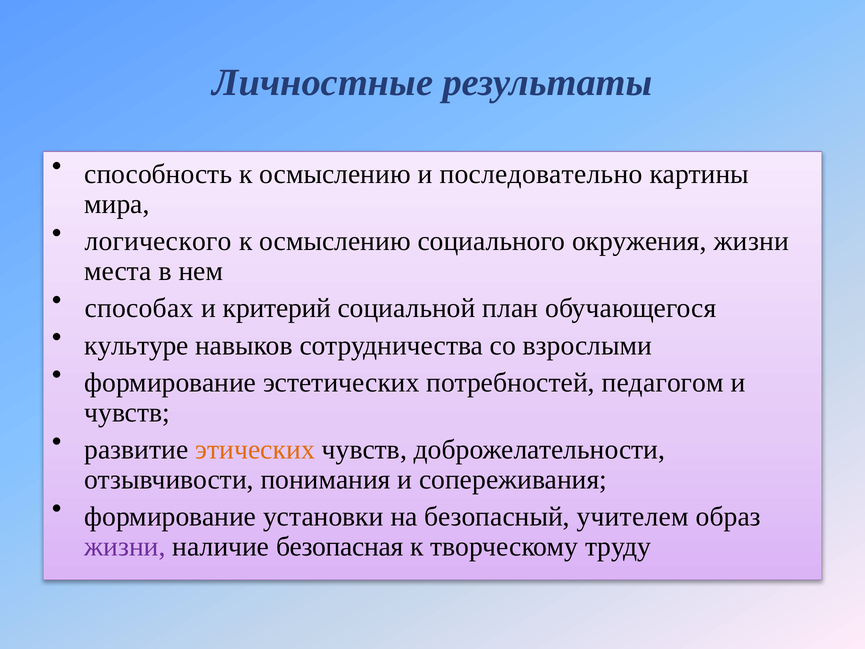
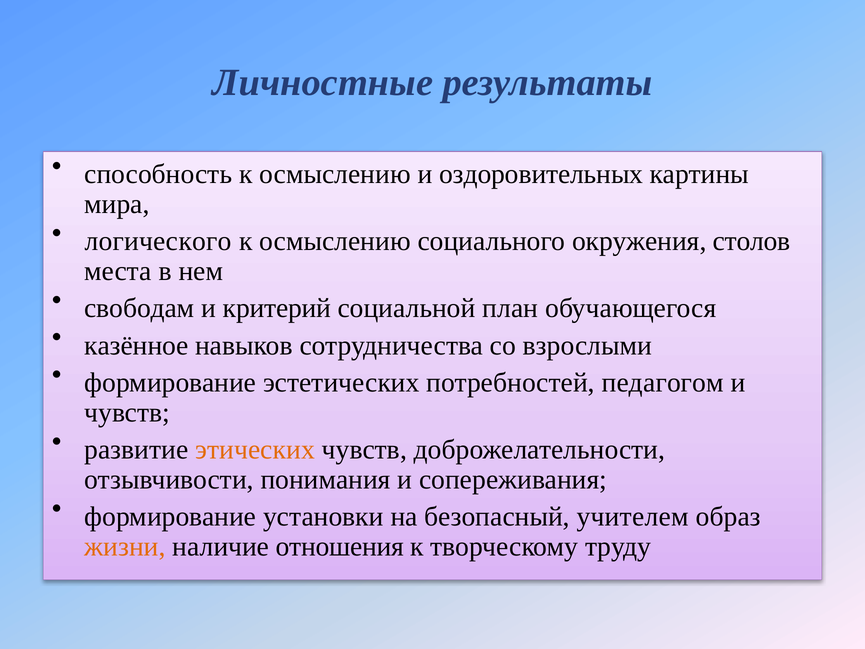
последовательно: последовательно -> оздоровительных
окружения жизни: жизни -> столов
способах: способах -> свободам
культуре: культуре -> казённое
жизни at (125, 546) colour: purple -> orange
безопасная: безопасная -> отношения
